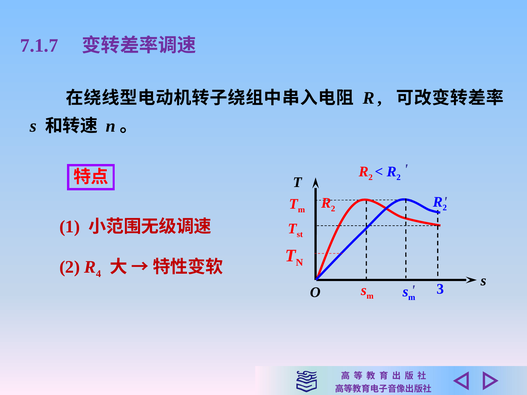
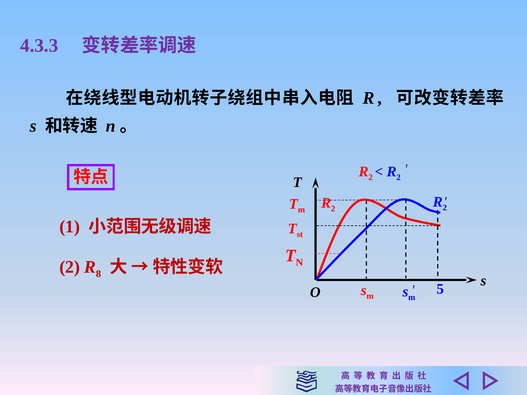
7.1.7: 7.1.7 -> 4.3.3
4: 4 -> 8
3: 3 -> 5
